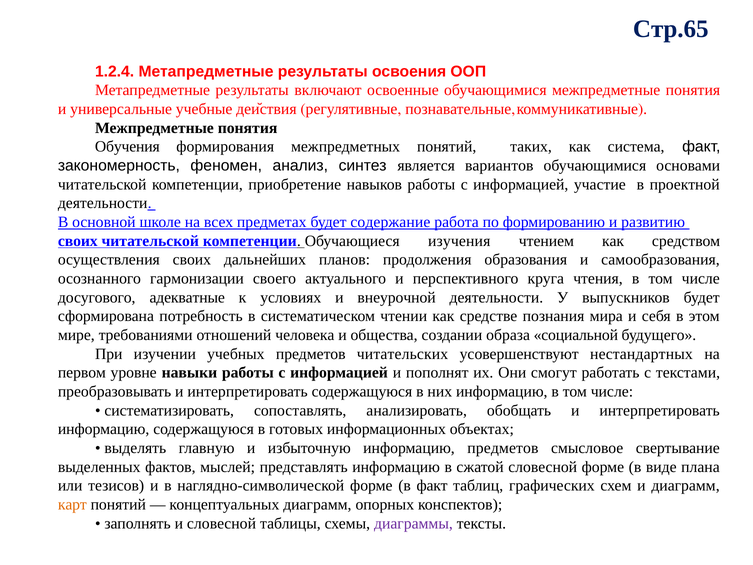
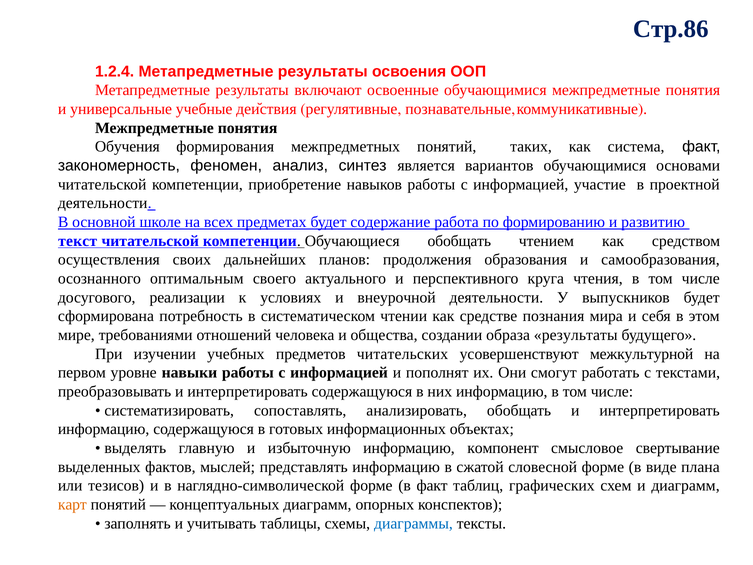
Стр.65: Стр.65 -> Стр.86
своих at (78, 241): своих -> текст
Обучающиеся изучения: изучения -> обобщать
гармонизации: гармонизации -> оптимальным
адекватные: адекватные -> реализации
образа социальной: социальной -> результаты
нестандартных: нестандартных -> межкультурной
информацию предметов: предметов -> компонент
и словесной: словесной -> учитывать
диаграммы colour: purple -> blue
